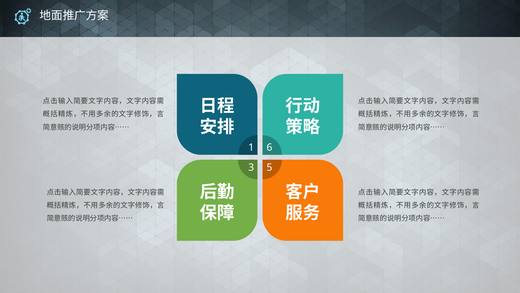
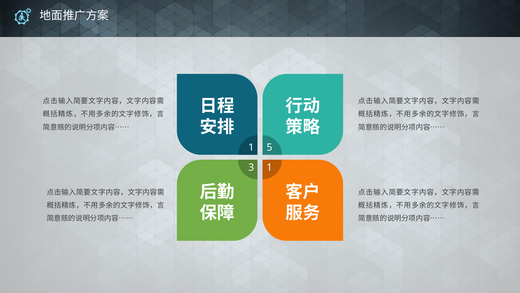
6: 6 -> 5
3 5: 5 -> 1
